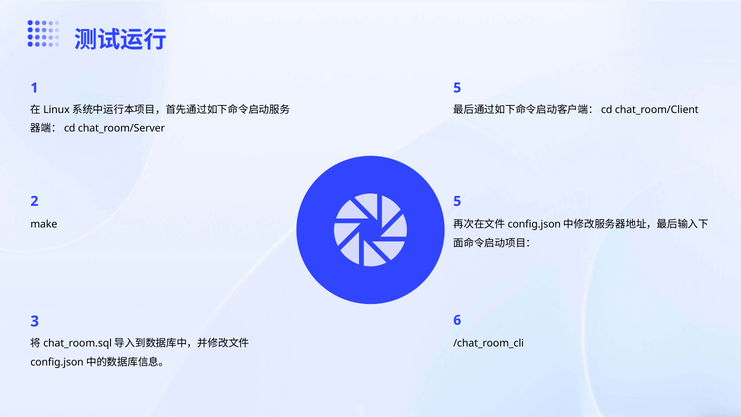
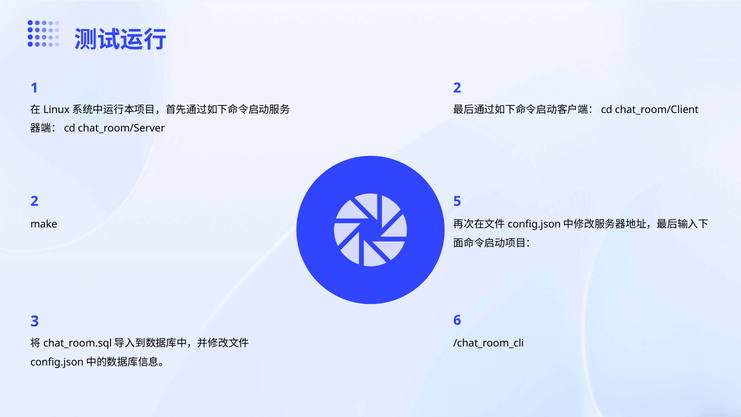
1 5: 5 -> 2
